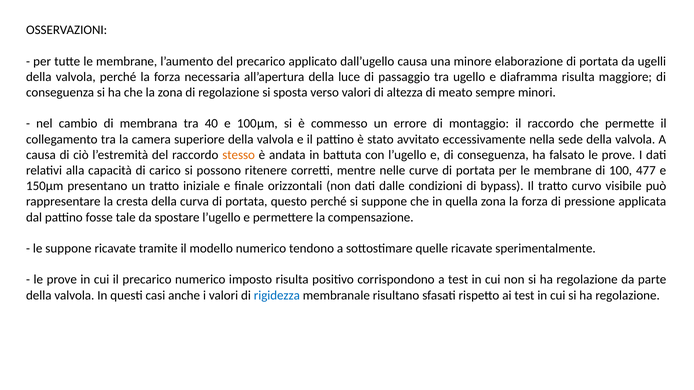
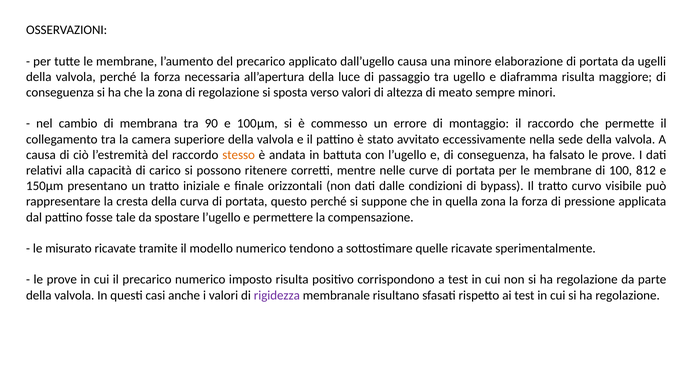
40: 40 -> 90
477: 477 -> 812
le suppone: suppone -> misurato
rigidezza colour: blue -> purple
